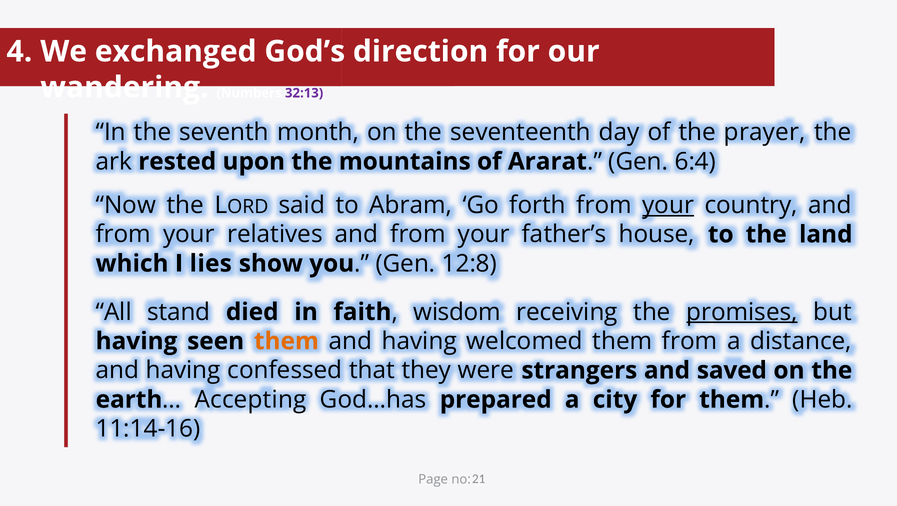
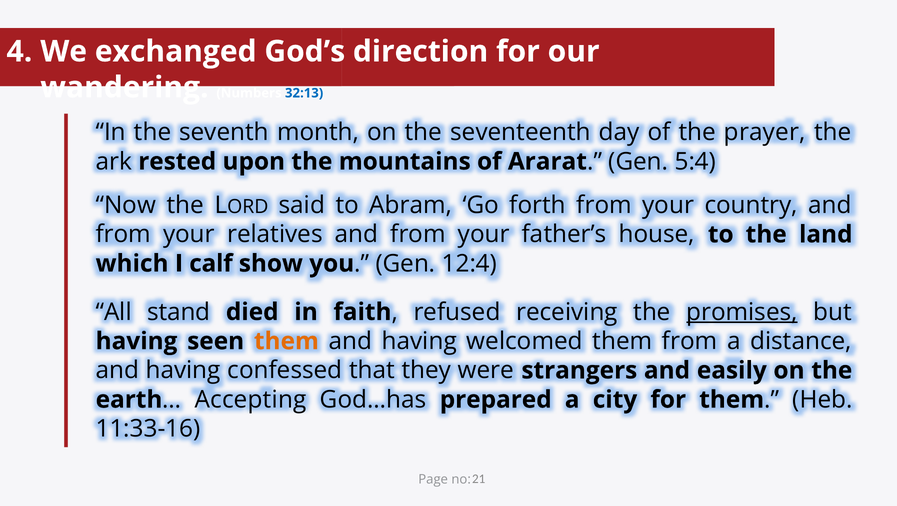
32:13 colour: purple -> blue
6:4: 6:4 -> 5:4
your at (668, 205) underline: present -> none
lies: lies -> calf
12:8: 12:8 -> 12:4
wisdom: wisdom -> refused
saved: saved -> easily
11:14-16: 11:14-16 -> 11:33-16
